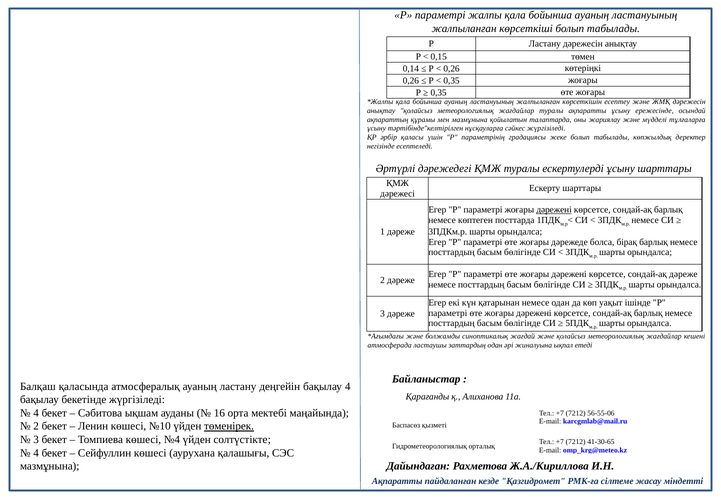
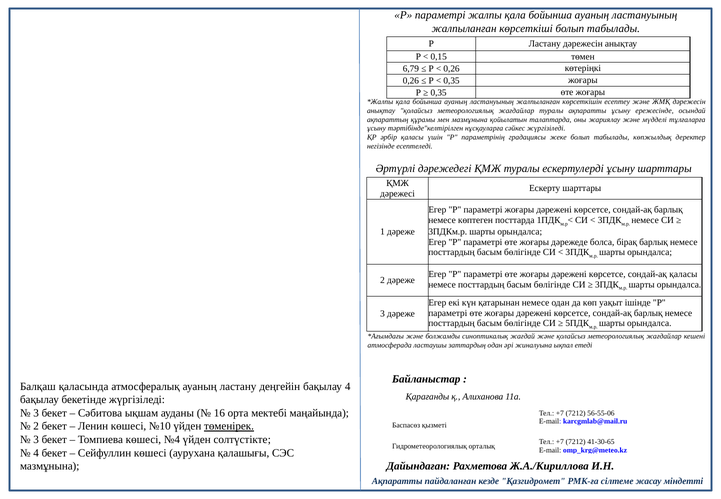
0,14: 0,14 -> 6,79
дәрежені at (554, 210) underline: present -> none
сондай-ақ дәреже: дәреже -> қаласы
4 at (36, 413): 4 -> 3
